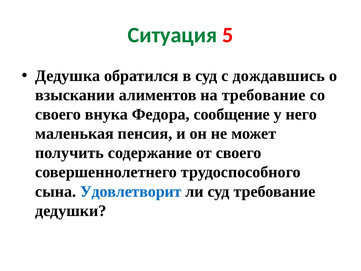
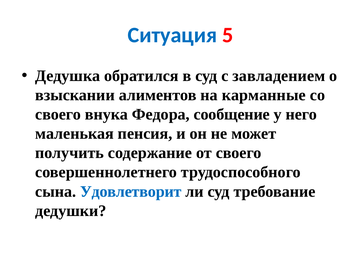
Ситуация colour: green -> blue
дождавшись: дождавшись -> завладением
на требование: требование -> карманные
